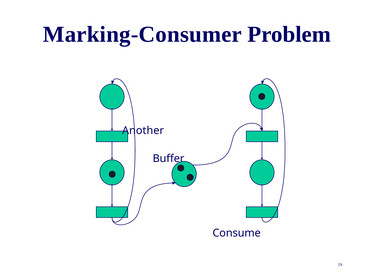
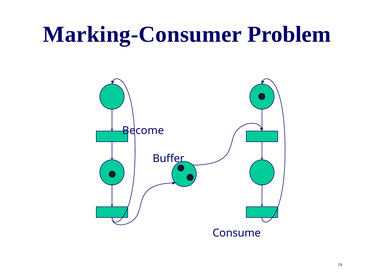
Another: Another -> Become
